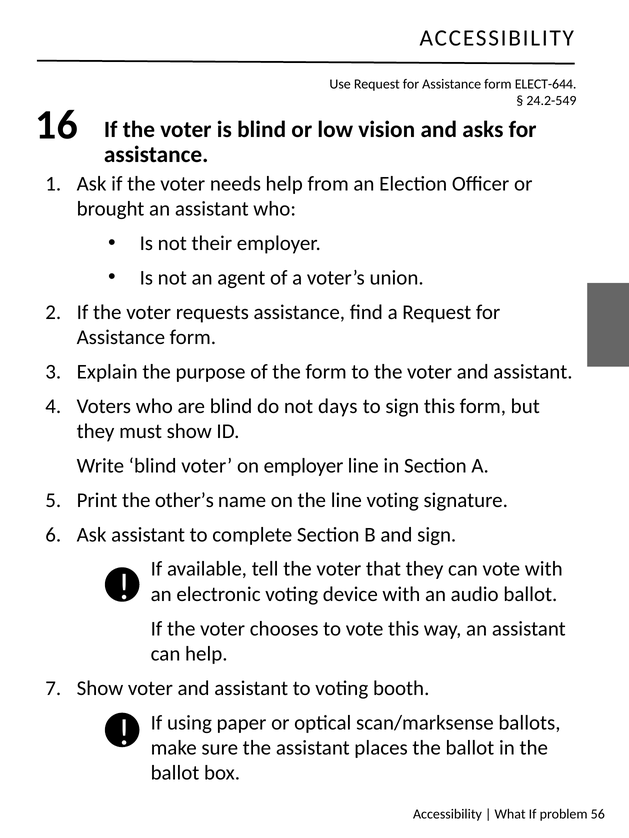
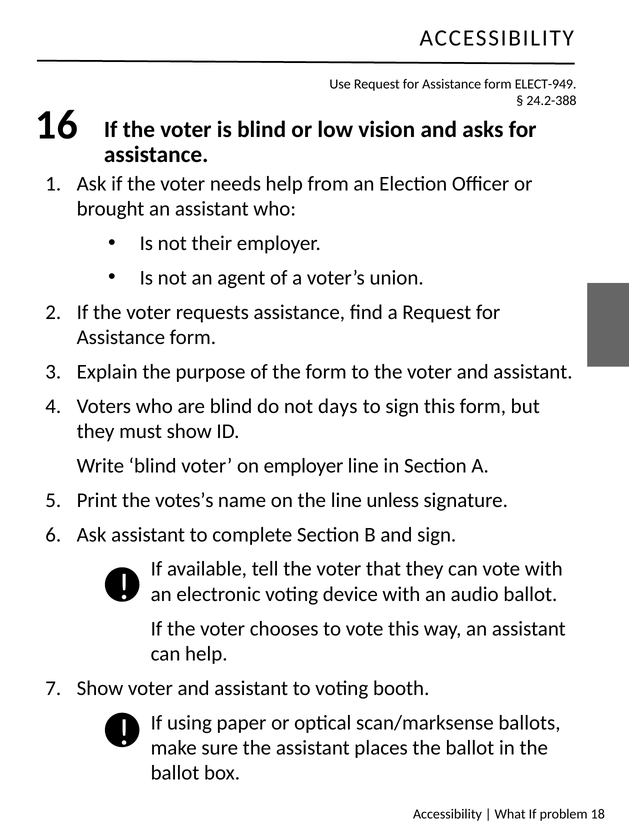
ELECT-644: ELECT-644 -> ELECT-949
24.2-549: 24.2-549 -> 24.2-388
other’s: other’s -> votes’s
line voting: voting -> unless
56: 56 -> 18
